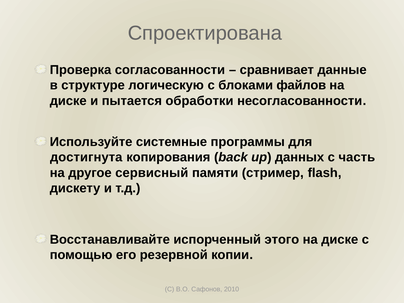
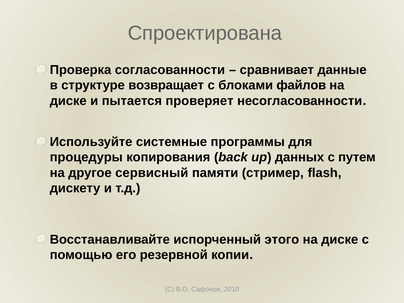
логическую: логическую -> возвращает
обработки: обработки -> проверяет
достигнута: достигнута -> процедуры
часть: часть -> путем
